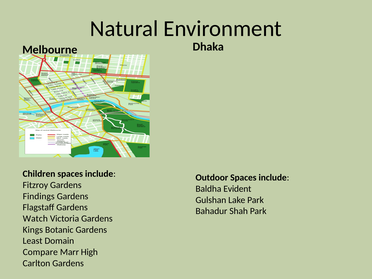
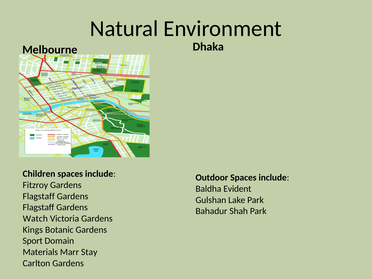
Findings at (39, 196): Findings -> Flagstaff
Least: Least -> Sport
Compare: Compare -> Materials
High: High -> Stay
